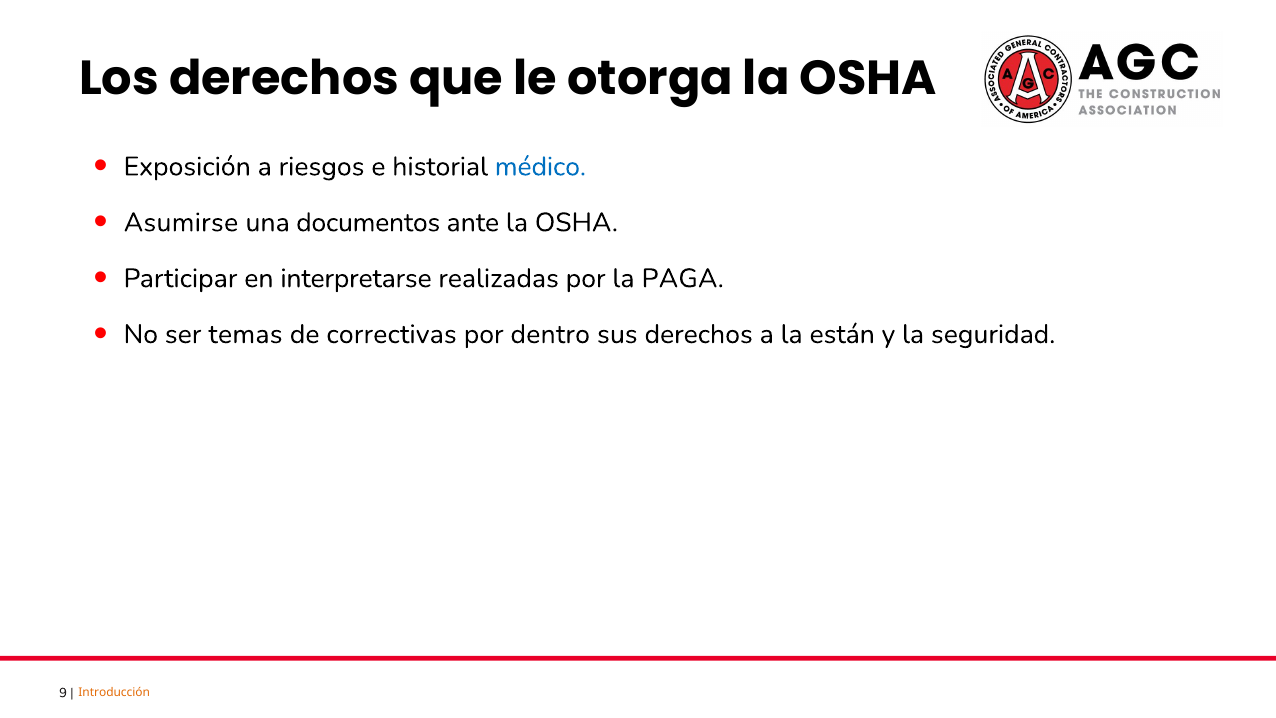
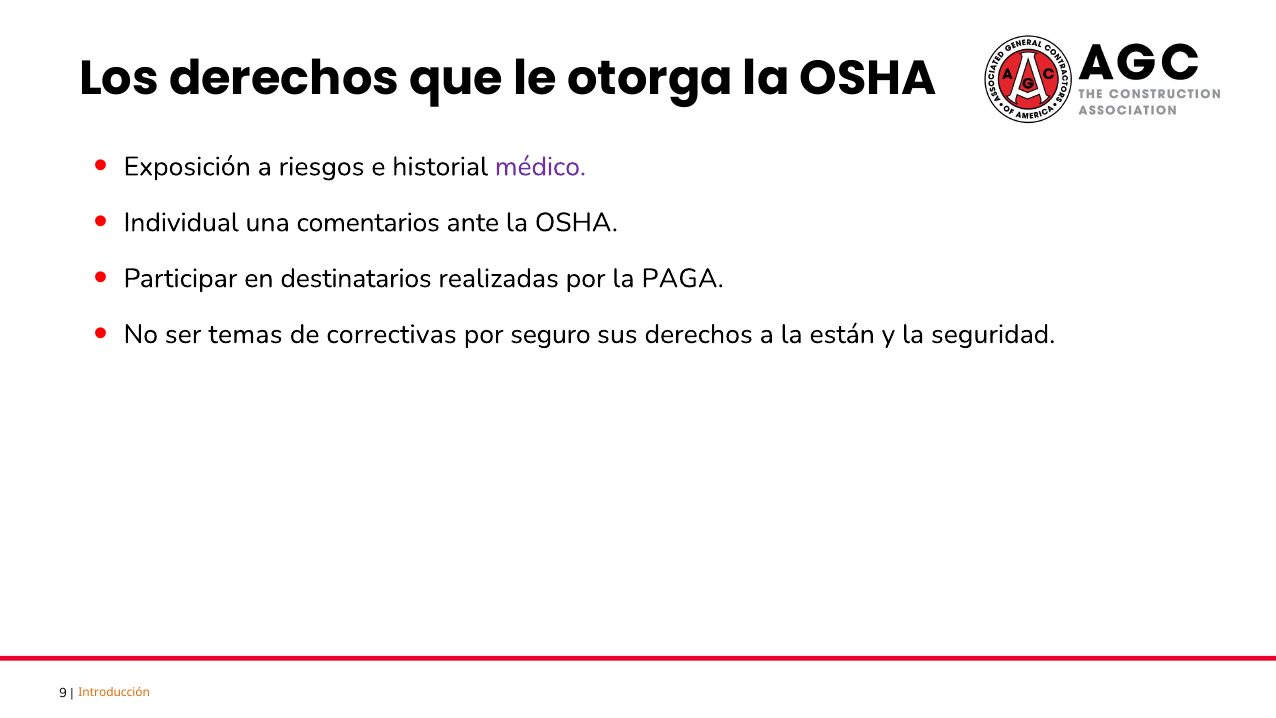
médico colour: blue -> purple
Asumirse: Asumirse -> Individual
documentos: documentos -> comentarios
interpretarse: interpretarse -> destinatarios
dentro: dentro -> seguro
